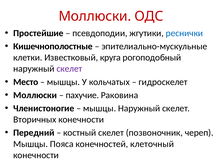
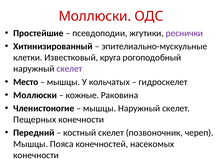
реснички colour: blue -> purple
Кишечнополостные: Кишечнополостные -> Хитинизированный
пахучие: пахучие -> кожные
Вторичных: Вторичных -> Пещерных
клеточный: клеточный -> насекомых
